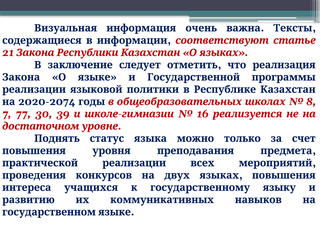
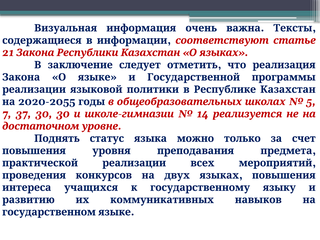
2020-2074: 2020-2074 -> 2020-2055
8: 8 -> 5
77: 77 -> 37
30 39: 39 -> 30
16: 16 -> 14
